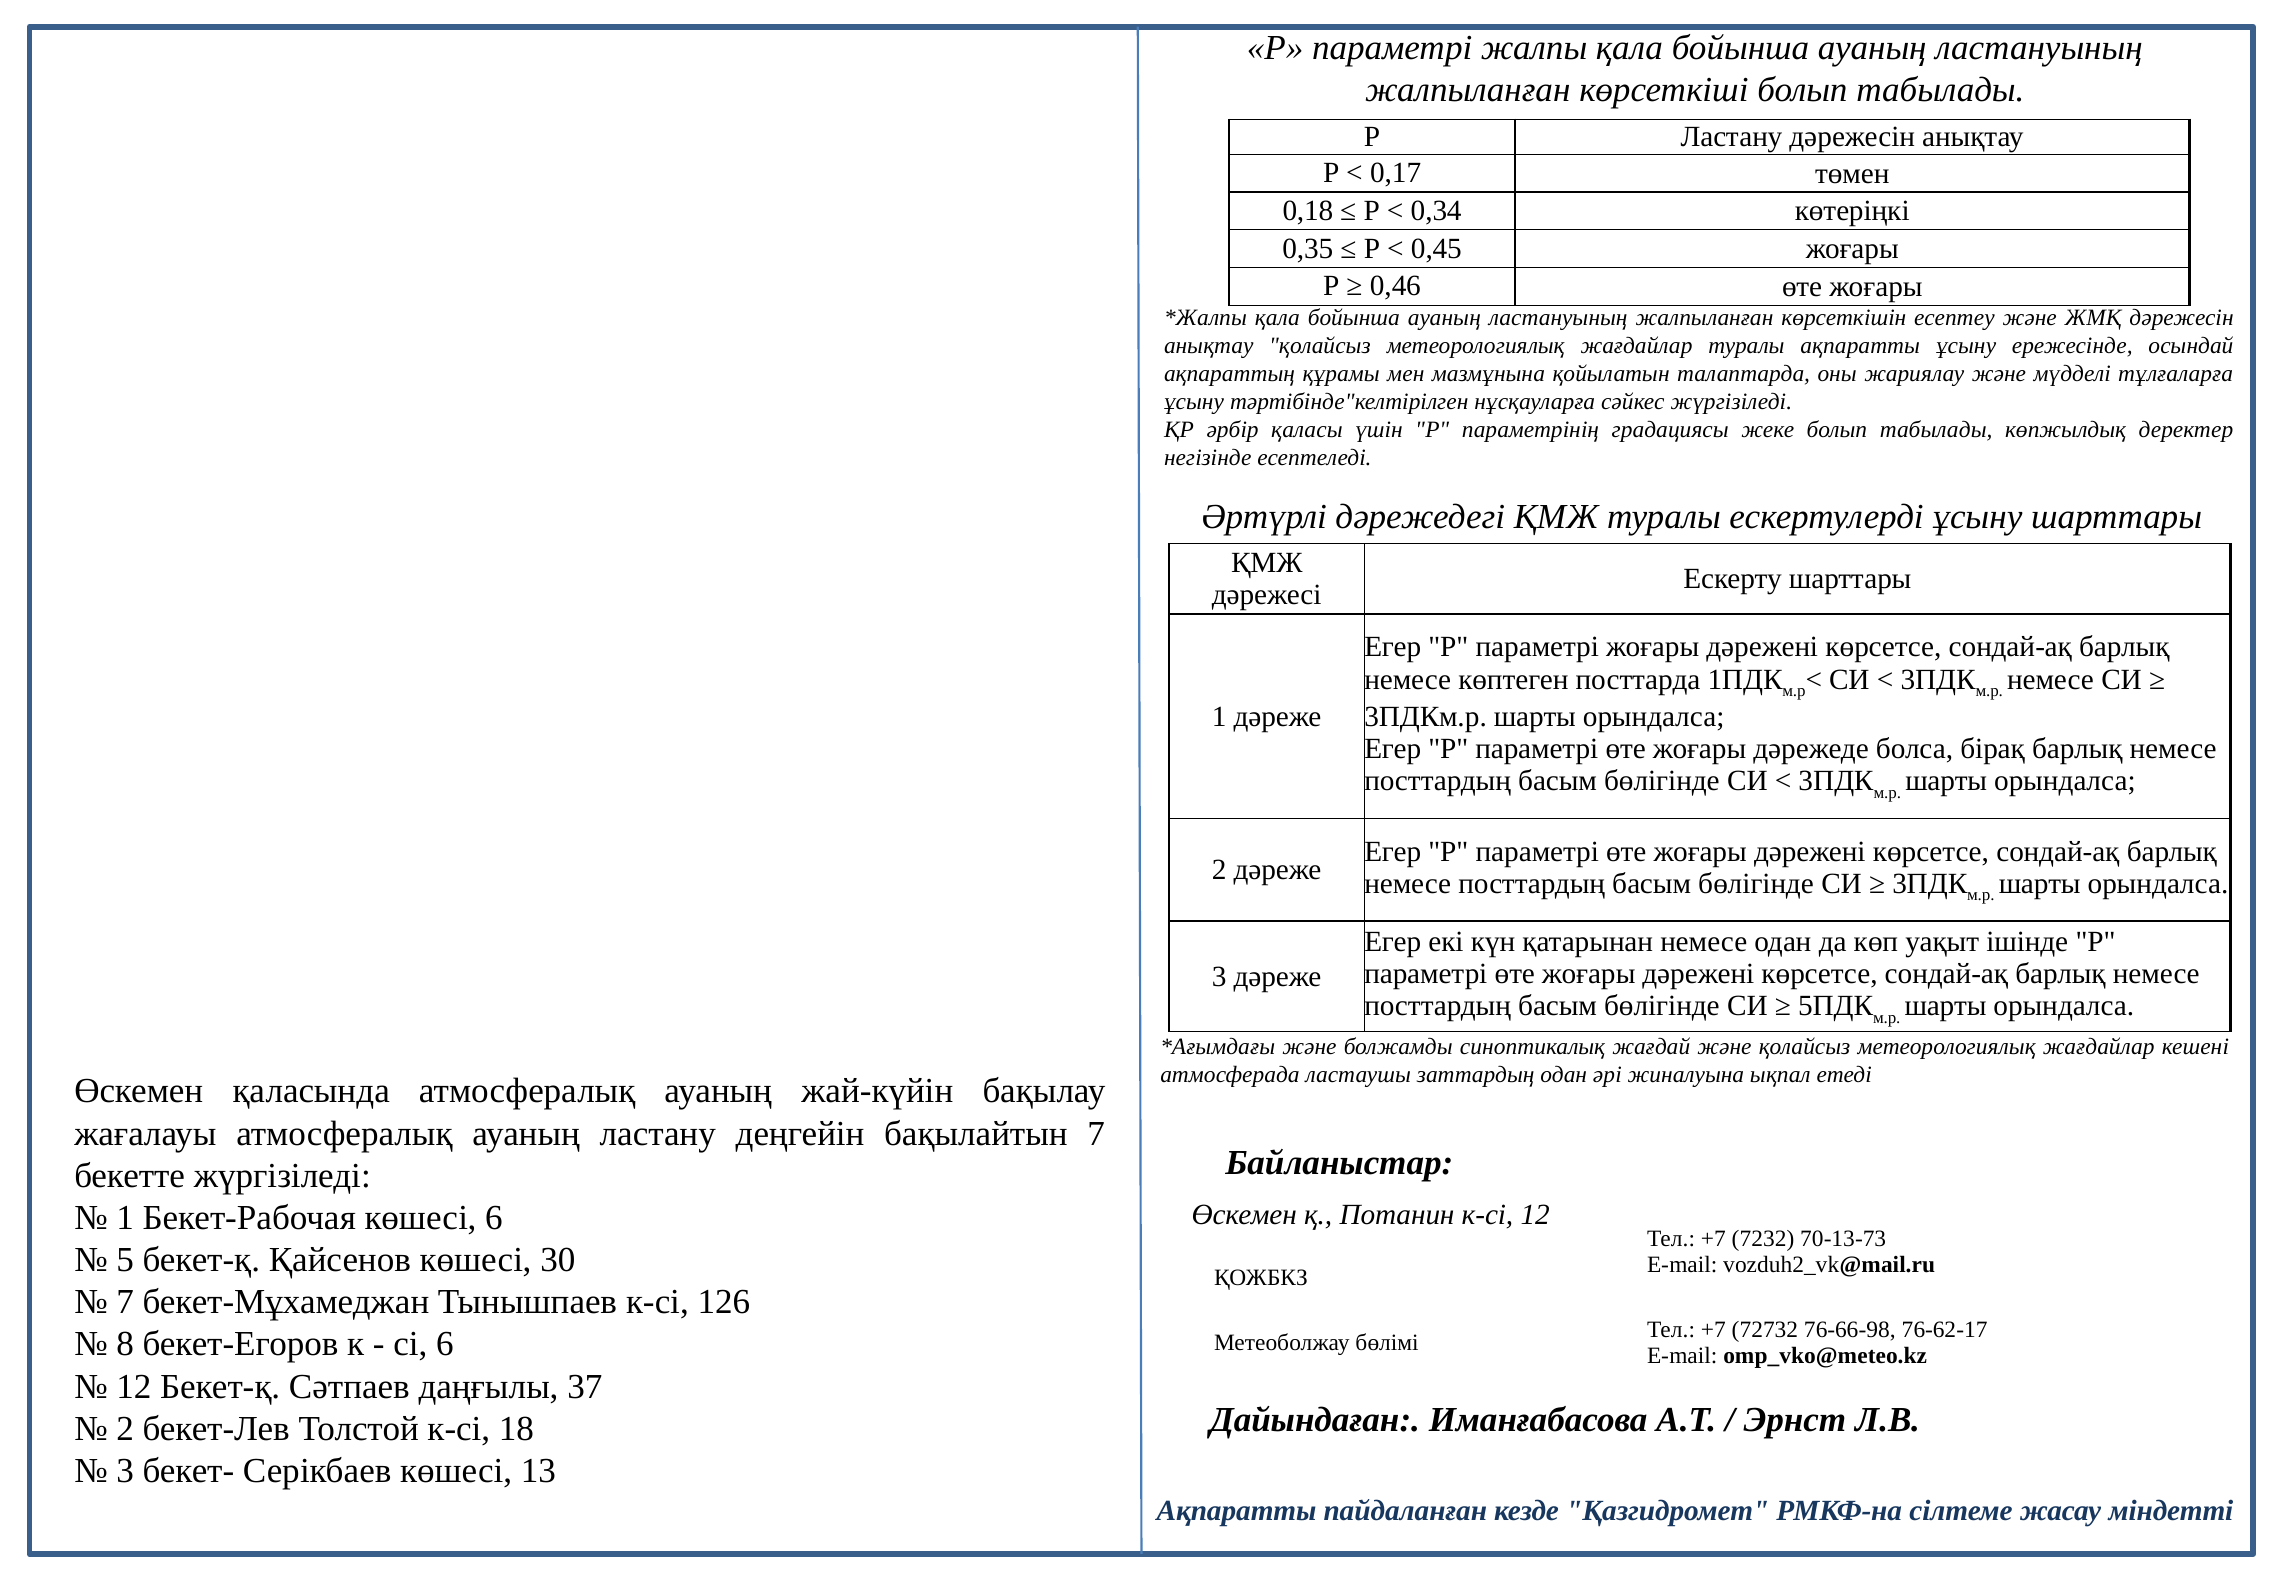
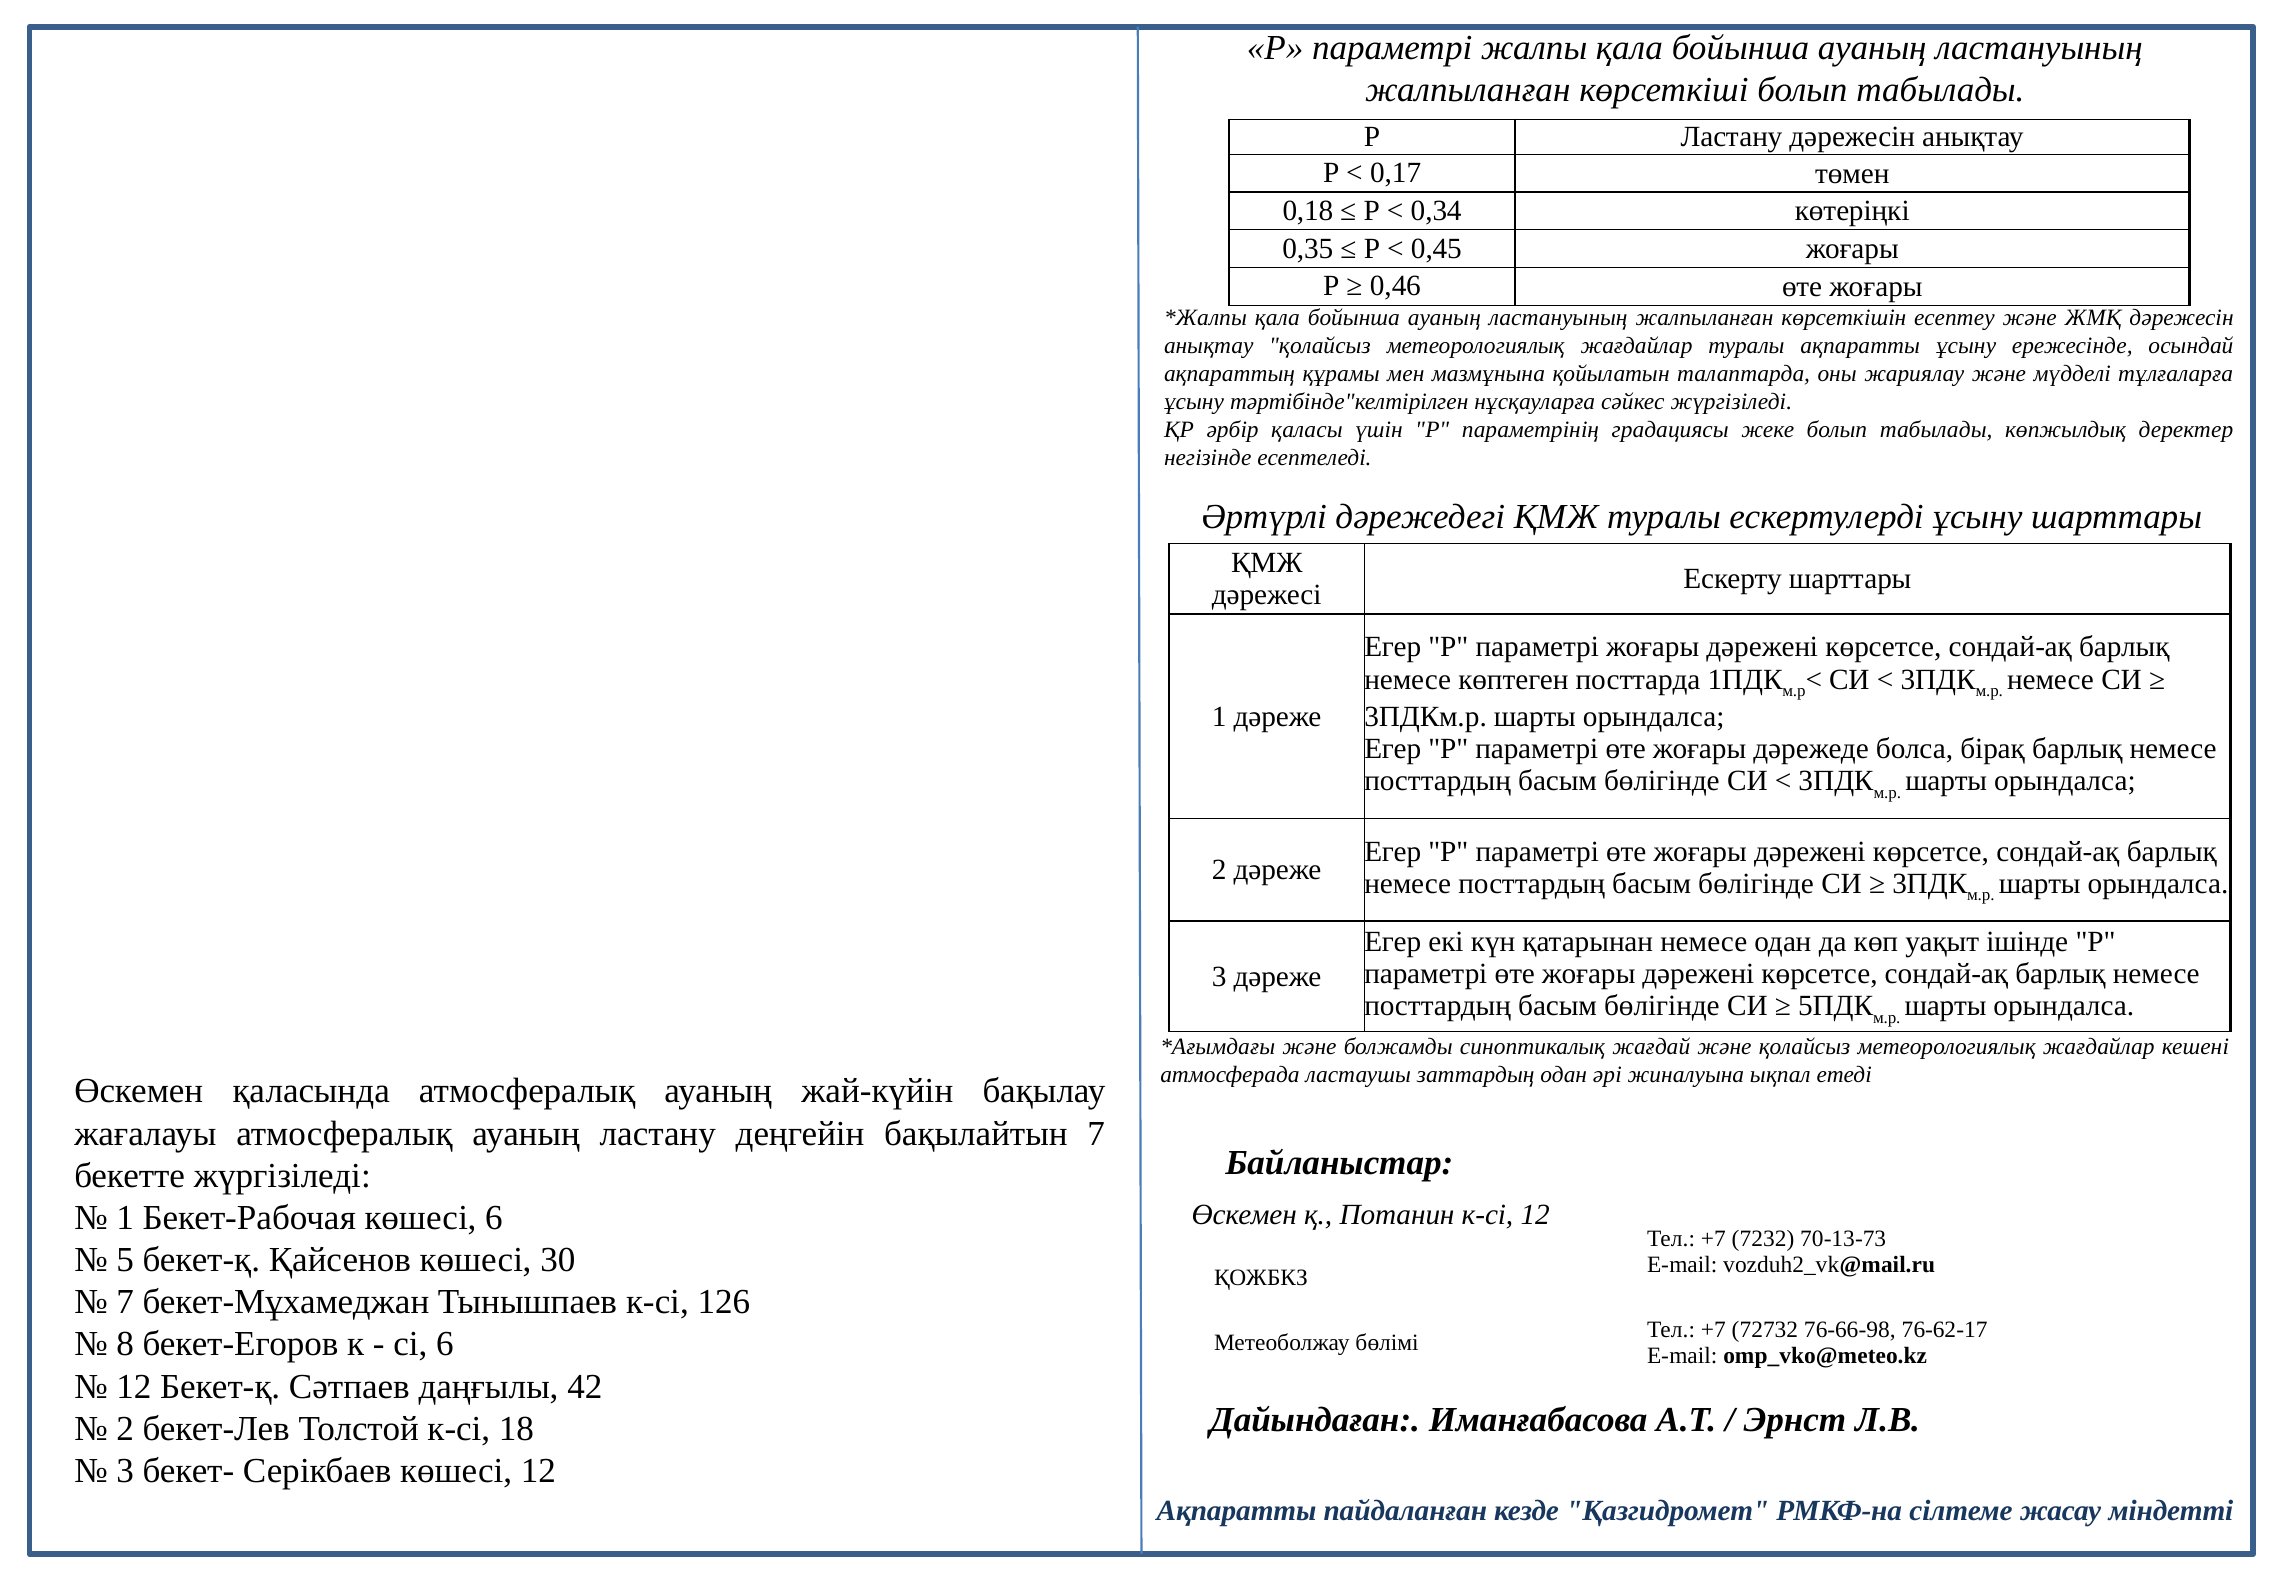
37: 37 -> 42
көшесі 13: 13 -> 12
